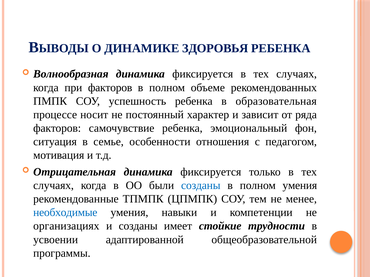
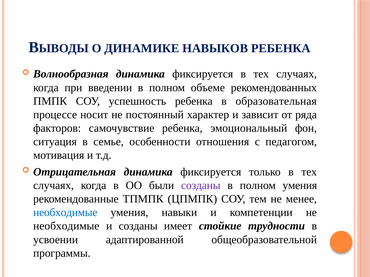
ЗДОРОВЬЯ: ЗДОРОВЬЯ -> НАВЫКОВ
при факторов: факторов -> введении
созданы at (201, 186) colour: blue -> purple
организациях at (66, 226): организациях -> необходимые
